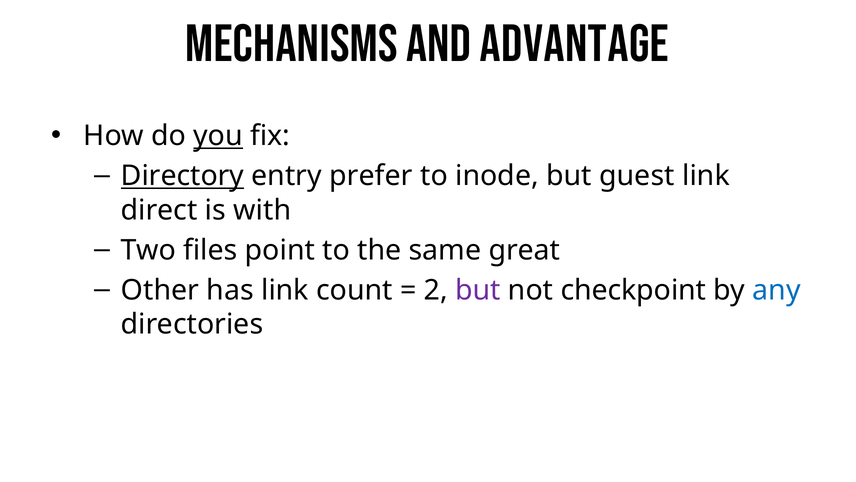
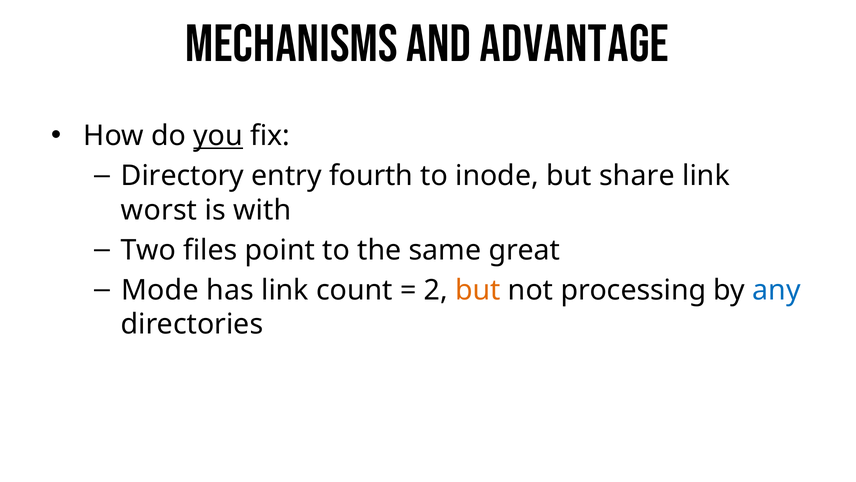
Directory underline: present -> none
prefer: prefer -> fourth
guest: guest -> share
direct: direct -> worst
Other: Other -> Mode
but at (478, 290) colour: purple -> orange
checkpoint: checkpoint -> processing
